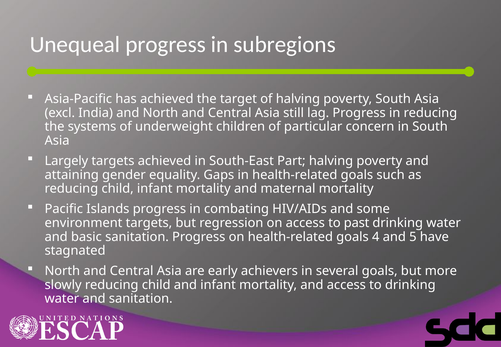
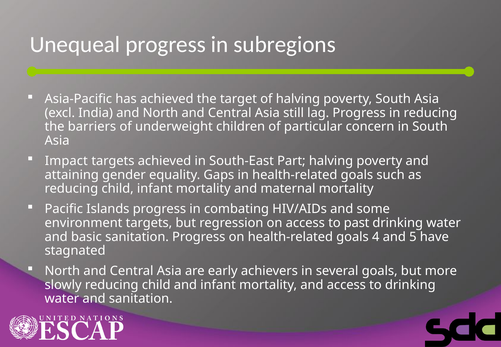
systems: systems -> barriers
Largely: Largely -> Impact
